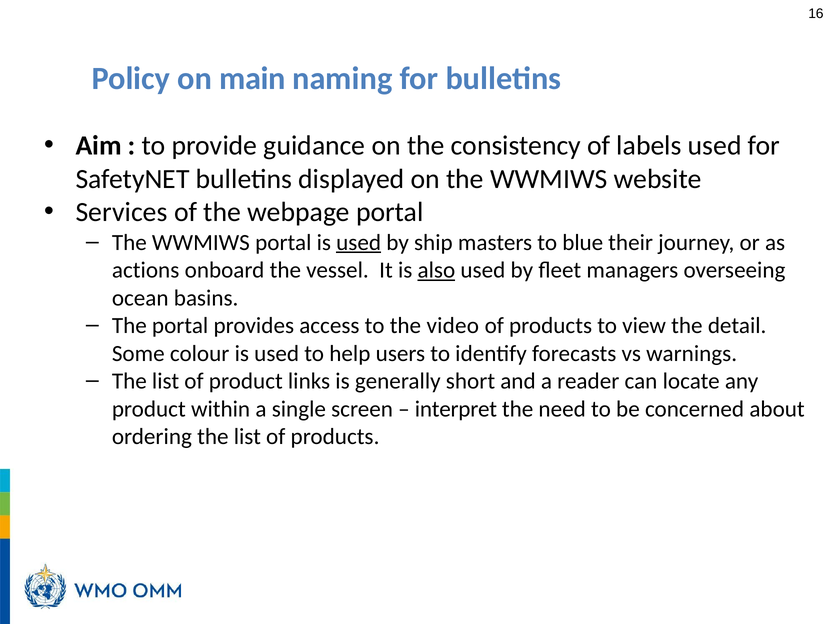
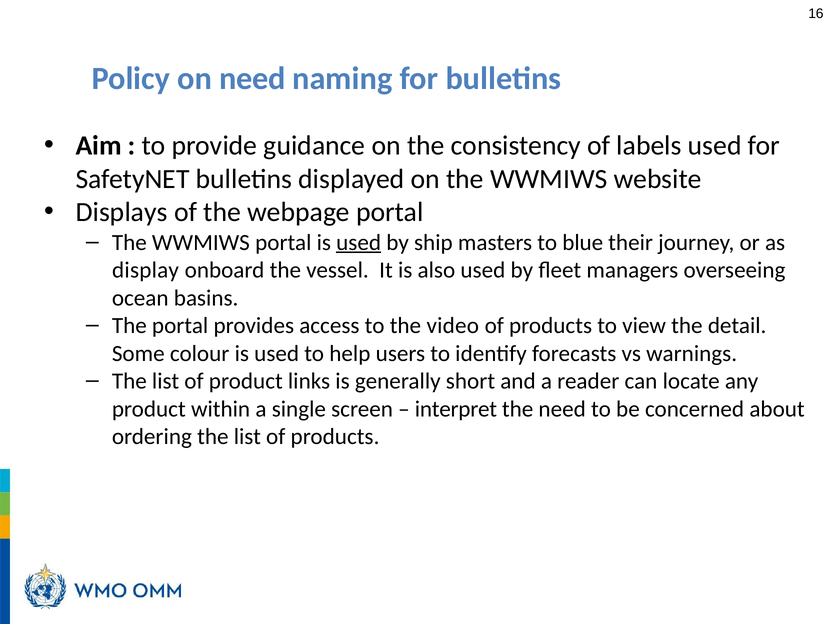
on main: main -> need
Services: Services -> Displays
actions: actions -> display
also underline: present -> none
